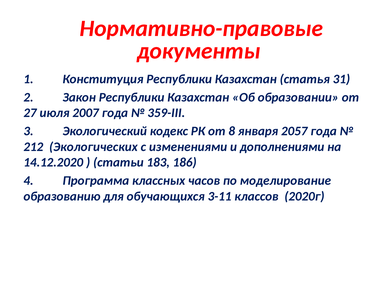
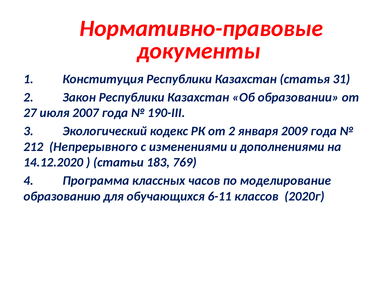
359-III: 359-III -> 190-III
от 8: 8 -> 2
2057: 2057 -> 2009
Экологических: Экологических -> Непрерывного
186: 186 -> 769
3-11: 3-11 -> 6-11
